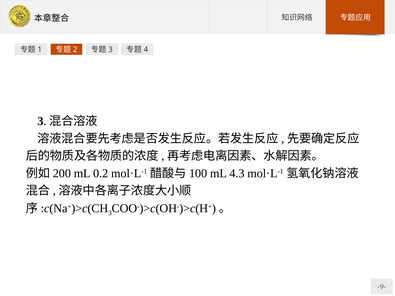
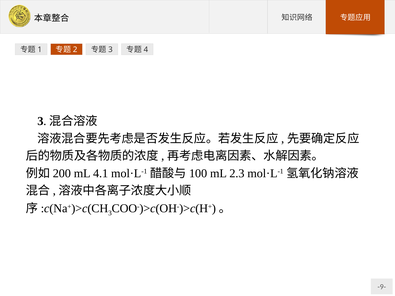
0.2: 0.2 -> 4.1
4.3: 4.3 -> 2.3
